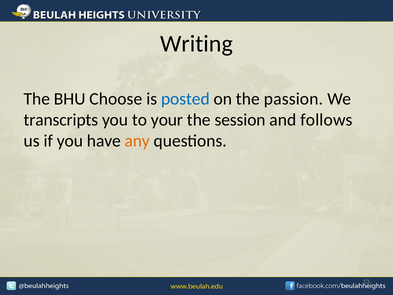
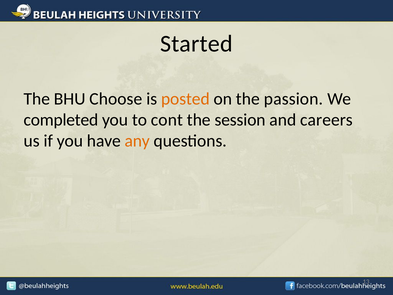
Writing: Writing -> Started
posted colour: blue -> orange
transcripts: transcripts -> completed
your: your -> cont
follows: follows -> careers
